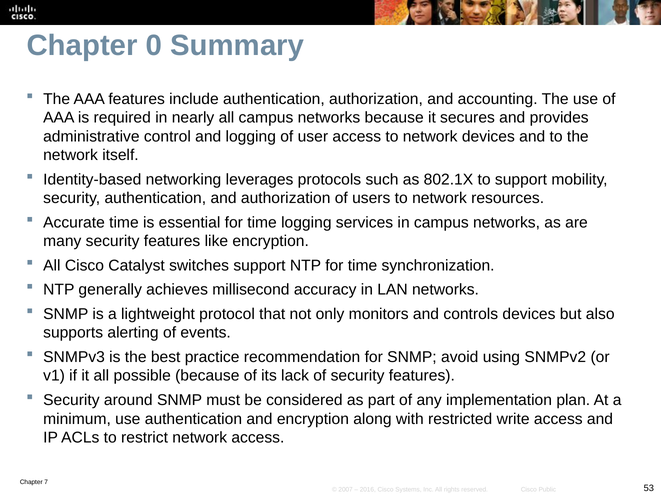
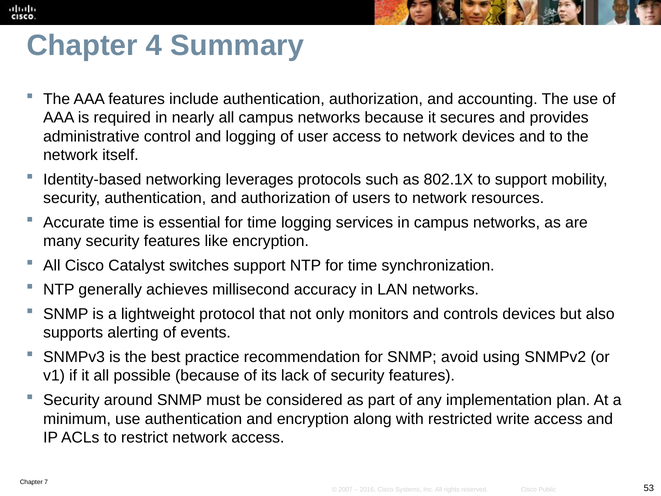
0: 0 -> 4
